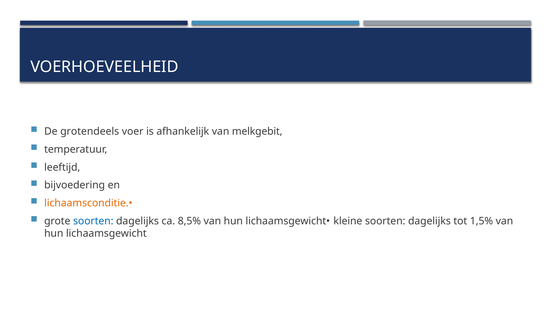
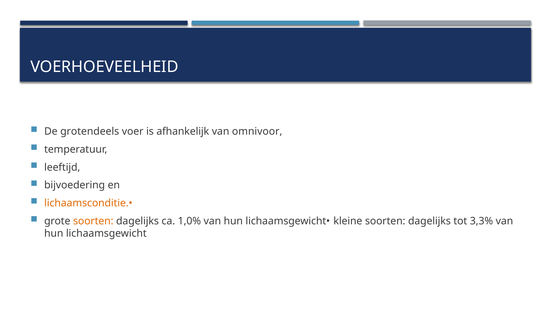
melkgebit: melkgebit -> omnivoor
soorten at (93, 221) colour: blue -> orange
8,5%: 8,5% -> 1,0%
1,5%: 1,5% -> 3,3%
